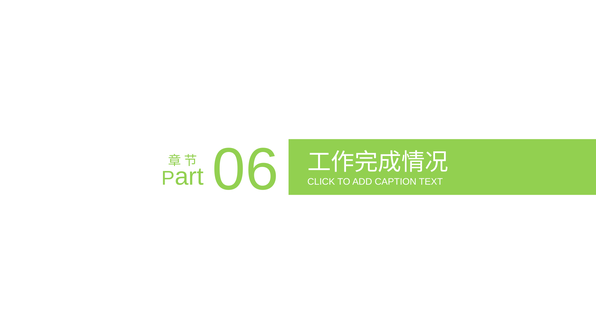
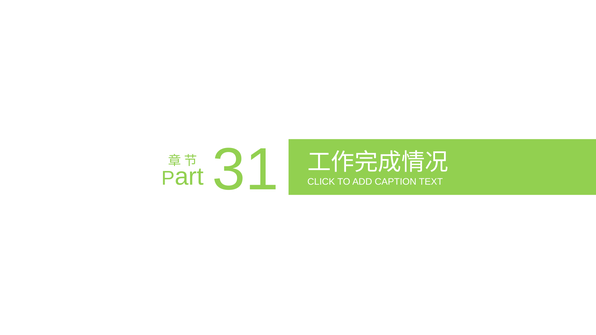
06: 06 -> 31
